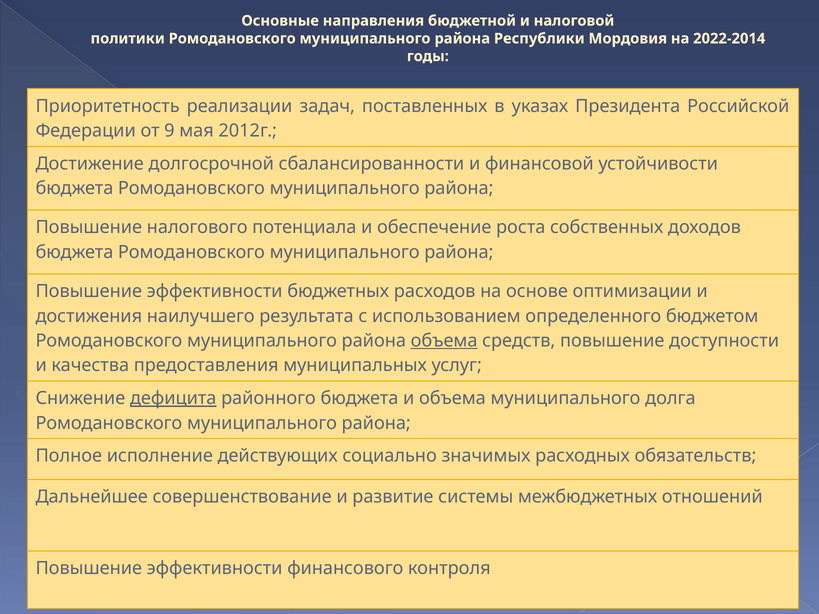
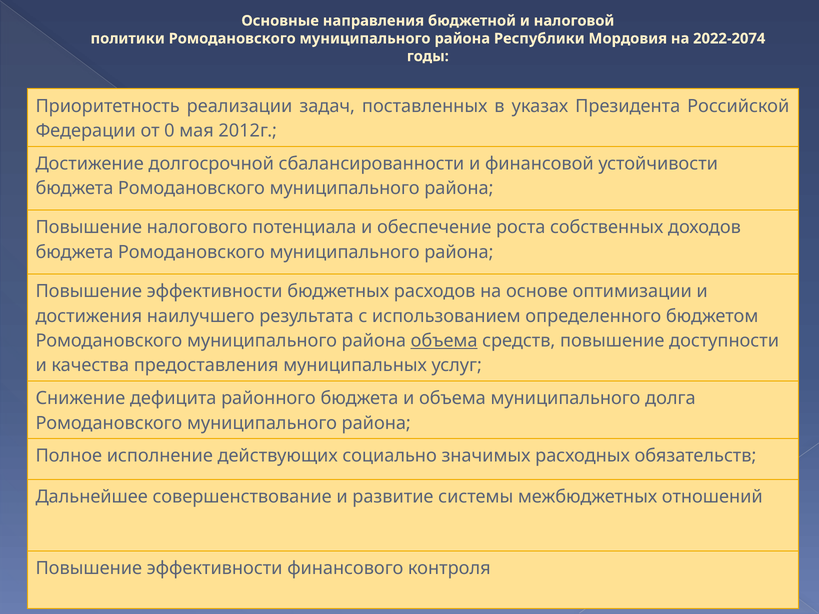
2022-2014: 2022-2014 -> 2022-2074
9: 9 -> 0
дефицита underline: present -> none
